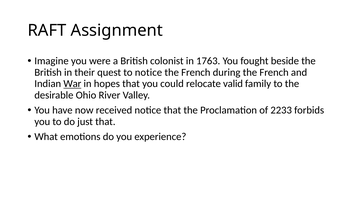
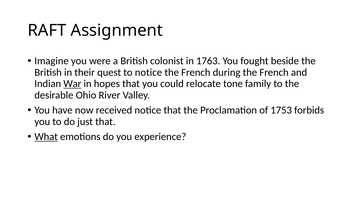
valid: valid -> tone
2233: 2233 -> 1753
What underline: none -> present
